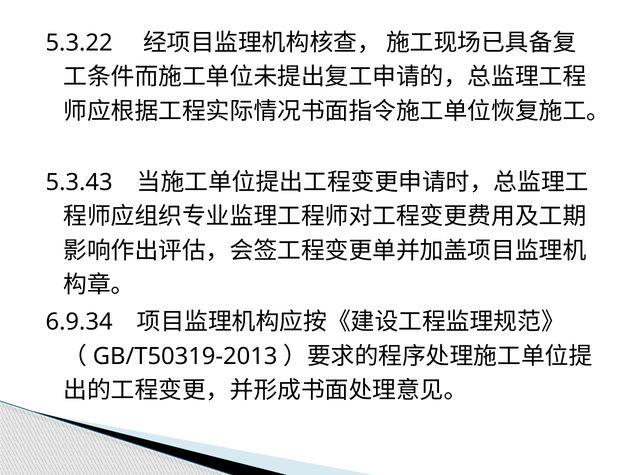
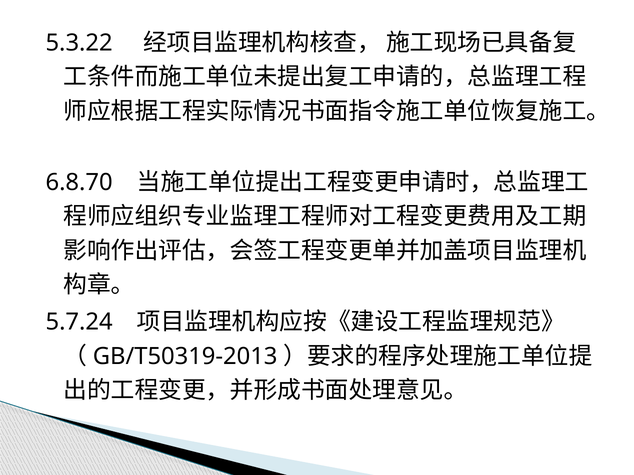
5.3.43: 5.3.43 -> 6.8.70
6.9.34: 6.9.34 -> 5.7.24
